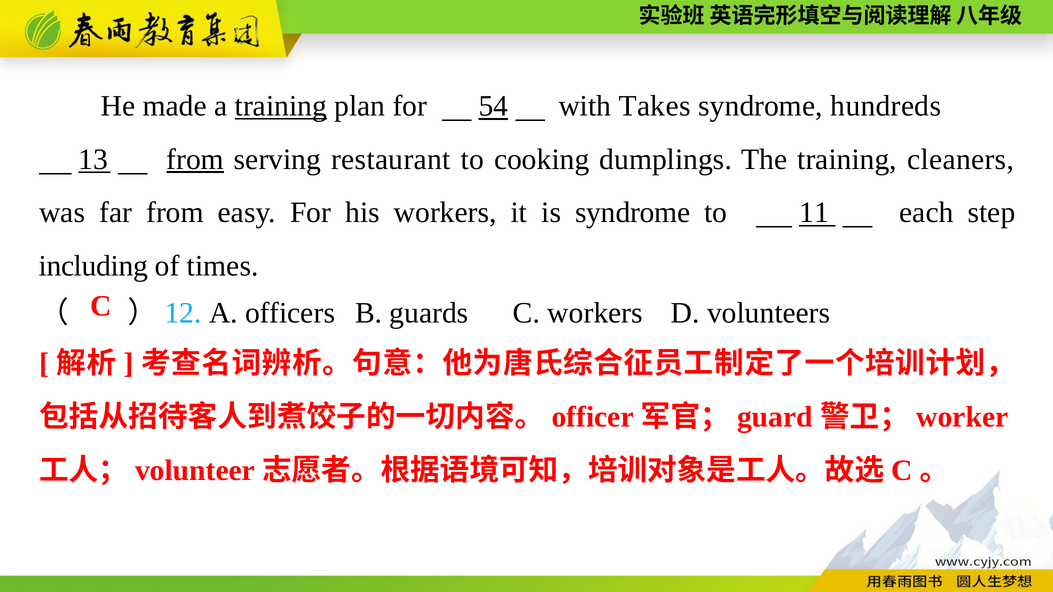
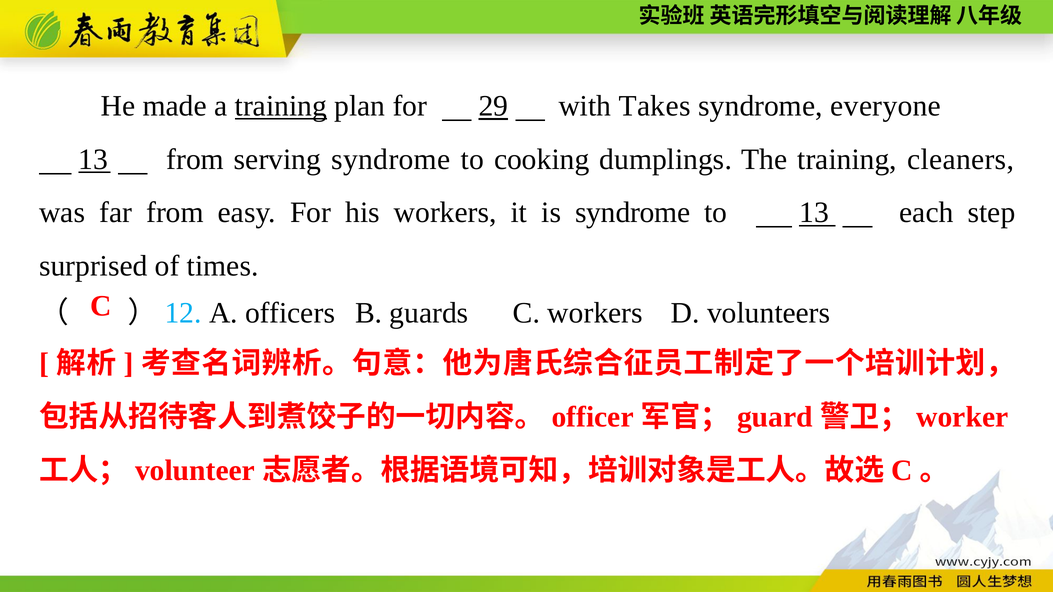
54: 54 -> 29
hundreds: hundreds -> everyone
from at (195, 159) underline: present -> none
serving restaurant: restaurant -> syndrome
to 11: 11 -> 13
including: including -> surprised
